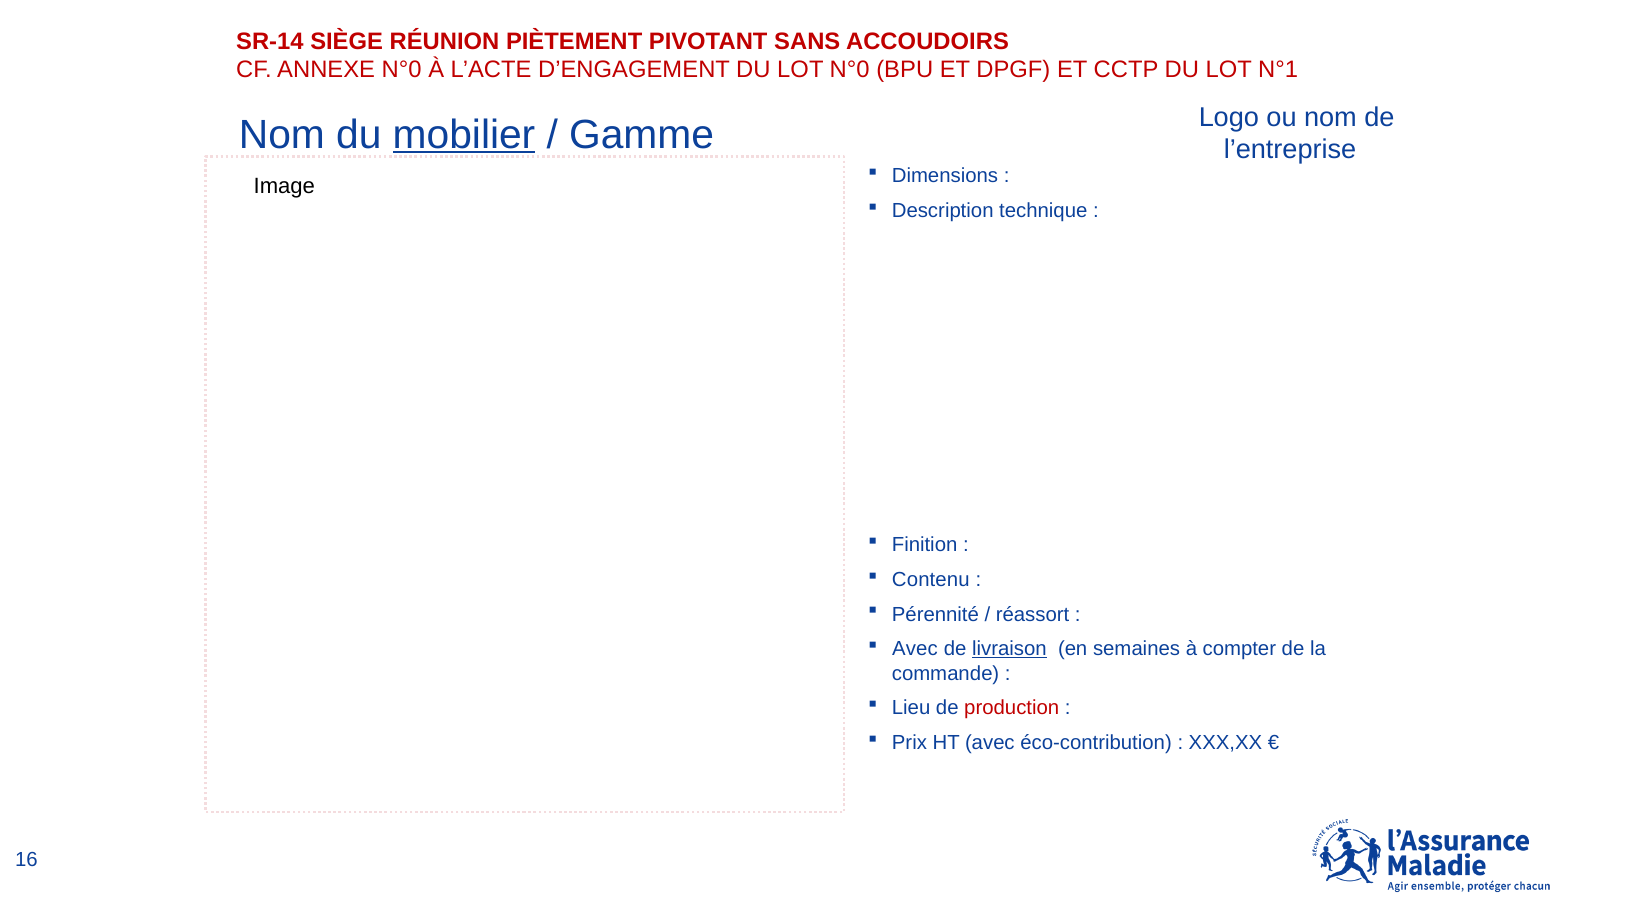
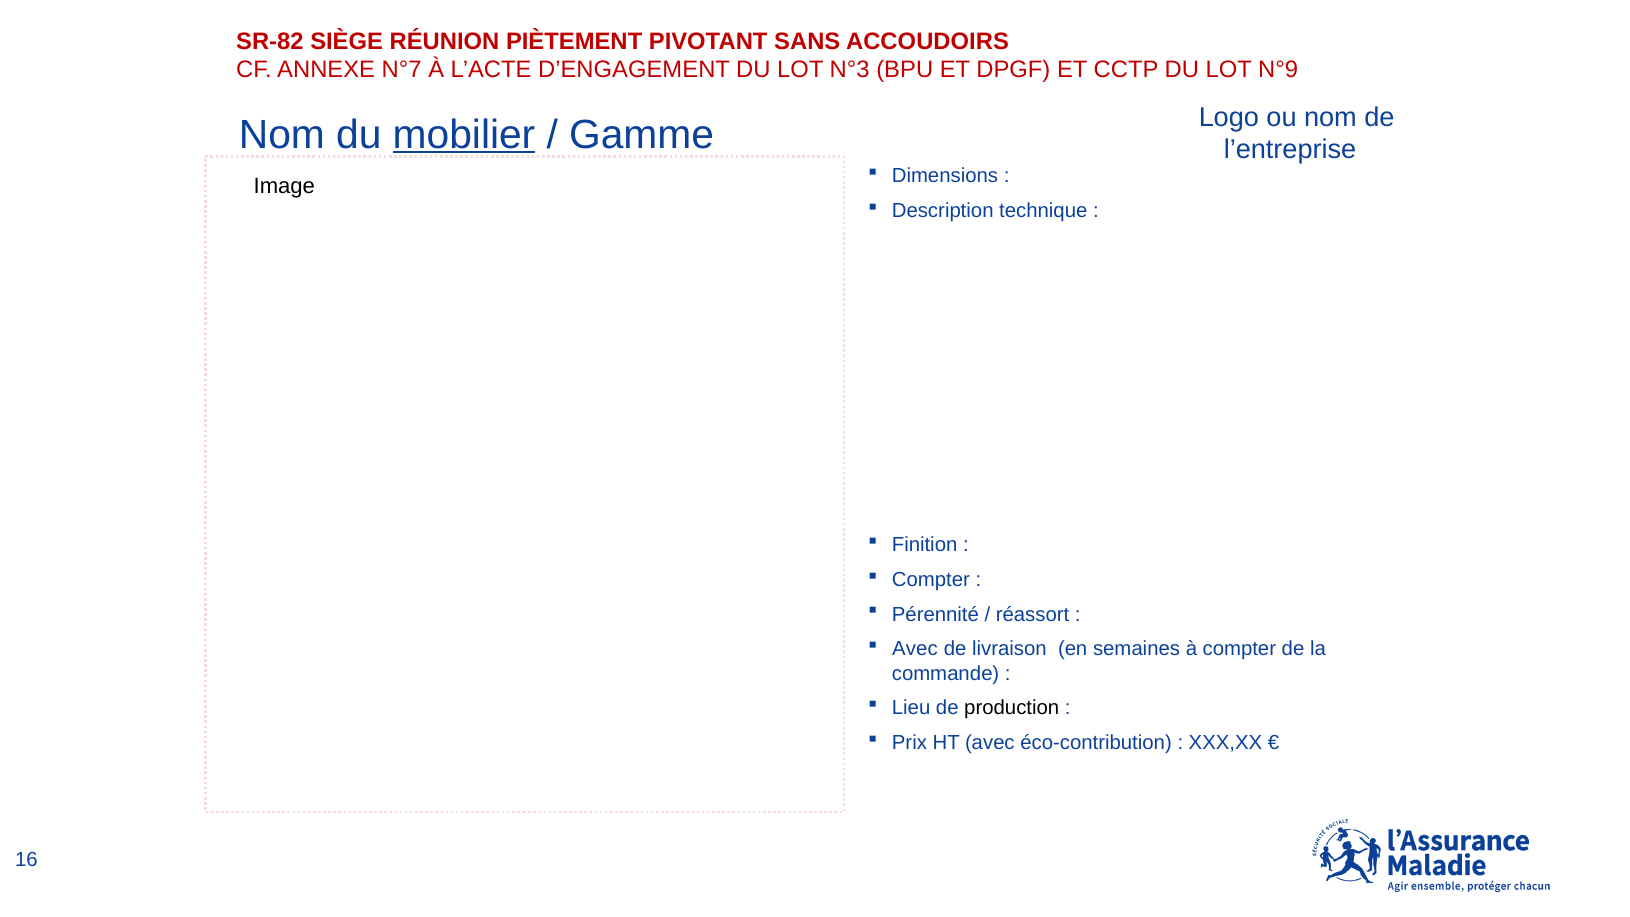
SR-14: SR-14 -> SR-82
ANNEXE N°0: N°0 -> N°7
LOT N°0: N°0 -> N°3
N°1: N°1 -> N°9
Contenu at (931, 580): Contenu -> Compter
livraison underline: present -> none
production colour: red -> black
